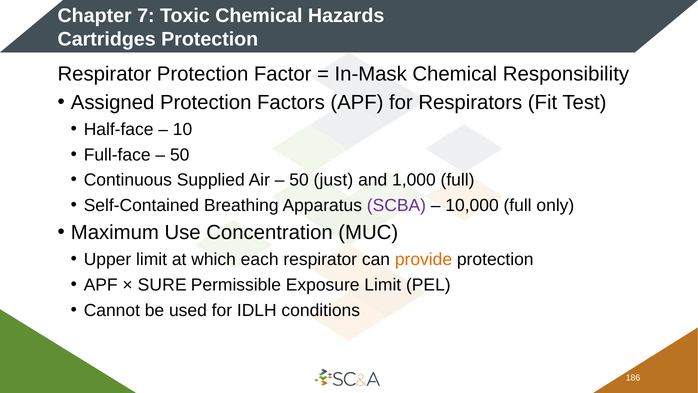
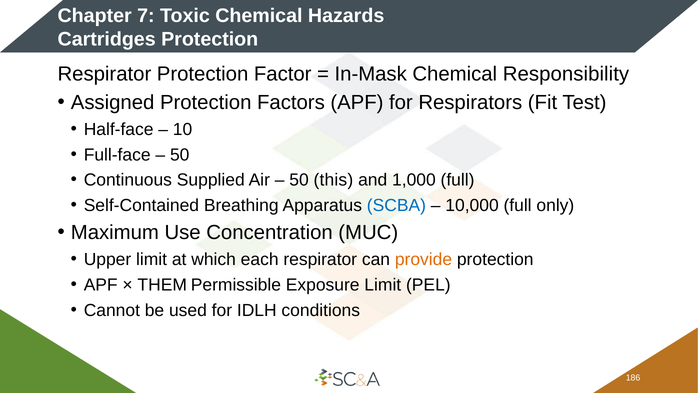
just: just -> this
SCBA colour: purple -> blue
SURE: SURE -> THEM
